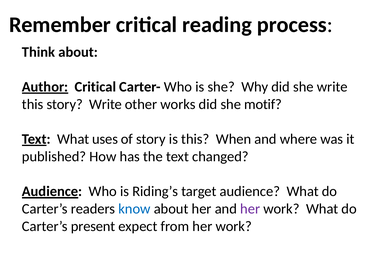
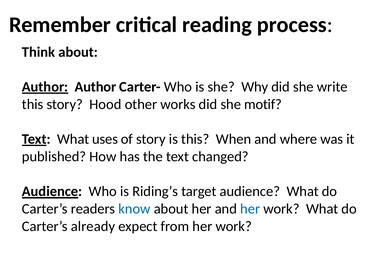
Author Critical: Critical -> Author
story Write: Write -> Hood
her at (250, 209) colour: purple -> blue
present: present -> already
